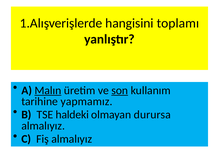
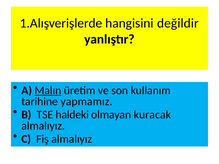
toplamı: toplamı -> değildir
son underline: present -> none
durursa: durursa -> kuracak
